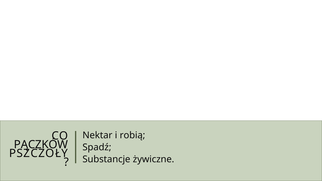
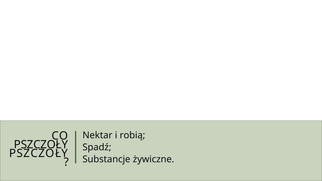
PĄCZKÓW at (41, 145): PĄCZKÓW -> PSZCZOŁY
